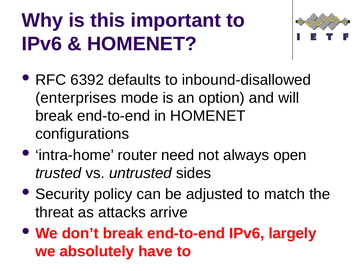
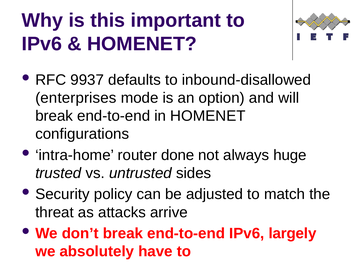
6392: 6392 -> 9937
need: need -> done
open: open -> huge
